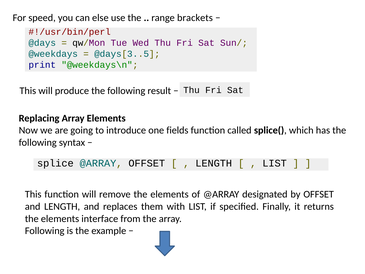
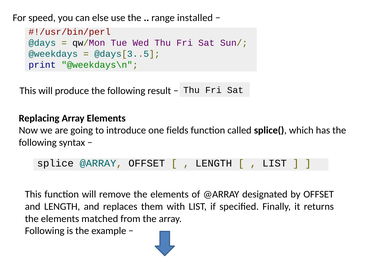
brackets: brackets -> installed
interface: interface -> matched
